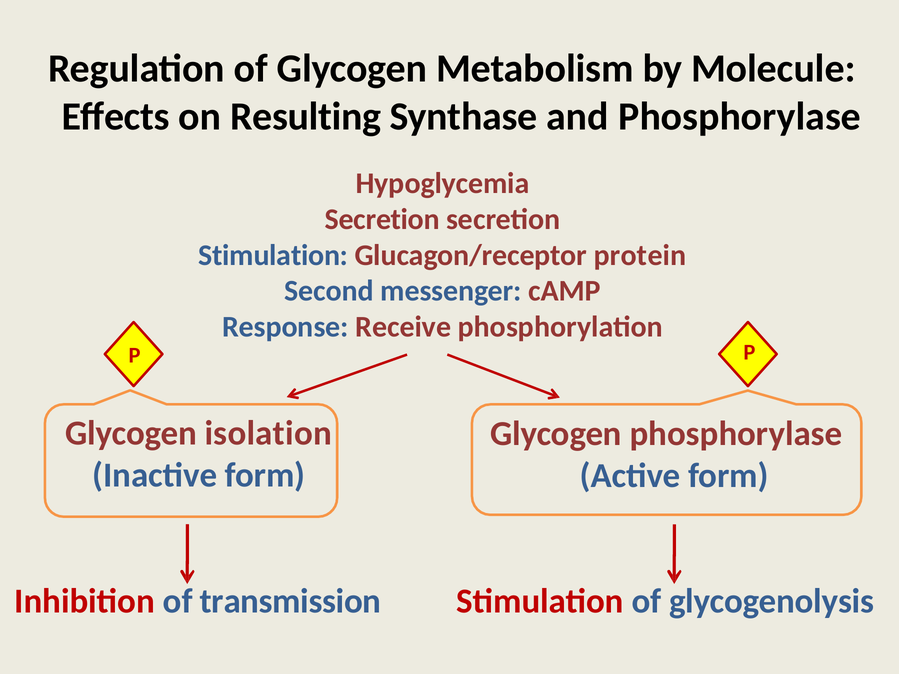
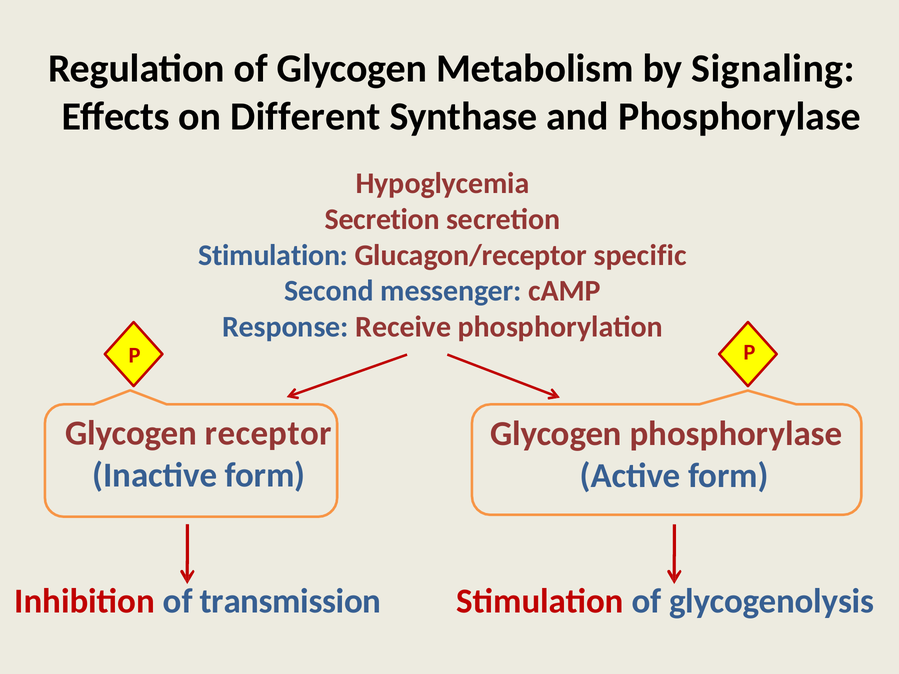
Molecule: Molecule -> Signaling
Resulting: Resulting -> Different
protein: protein -> specific
isolation: isolation -> receptor
